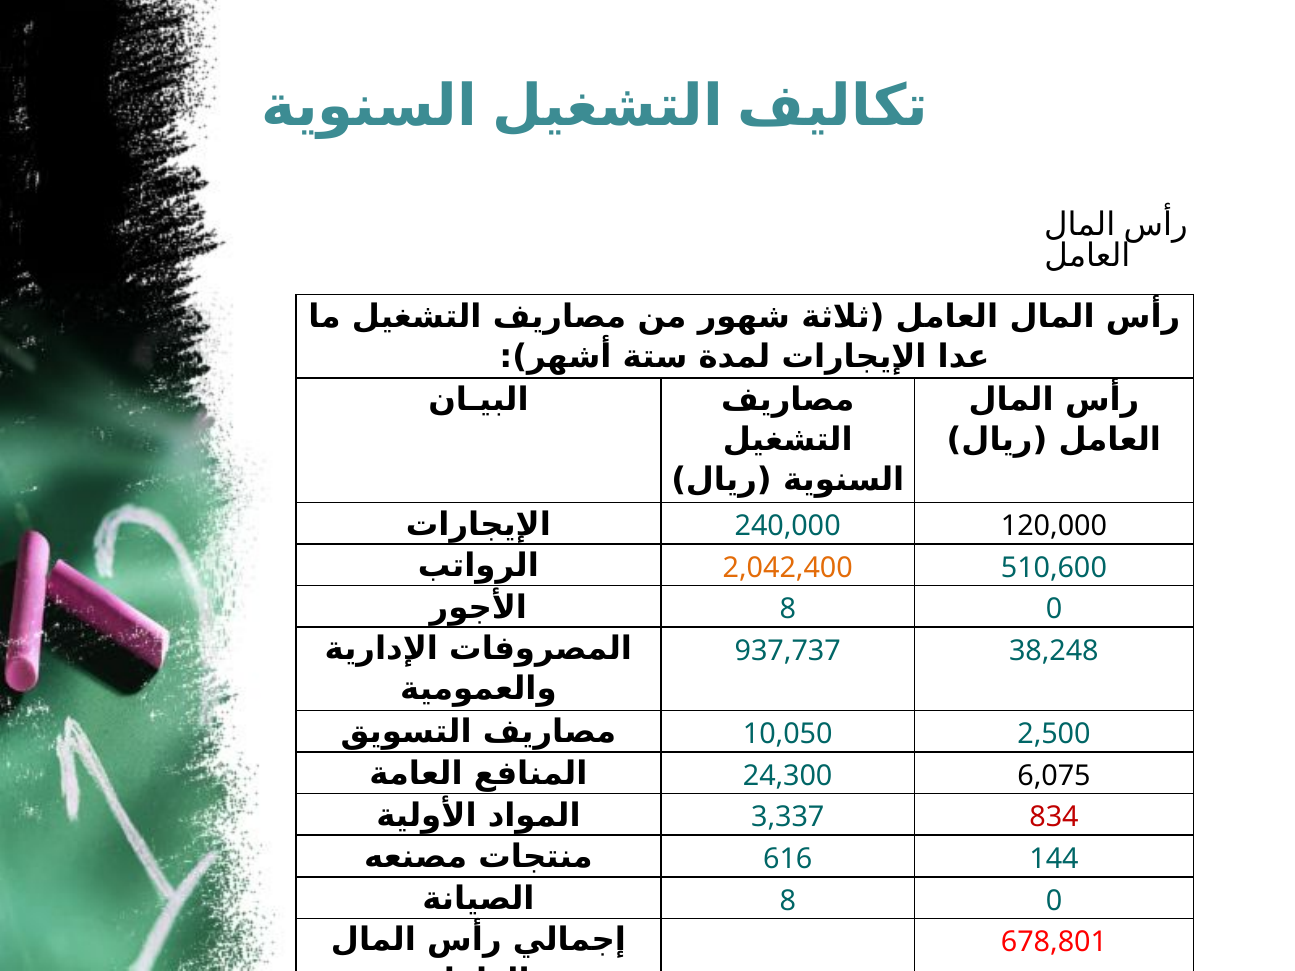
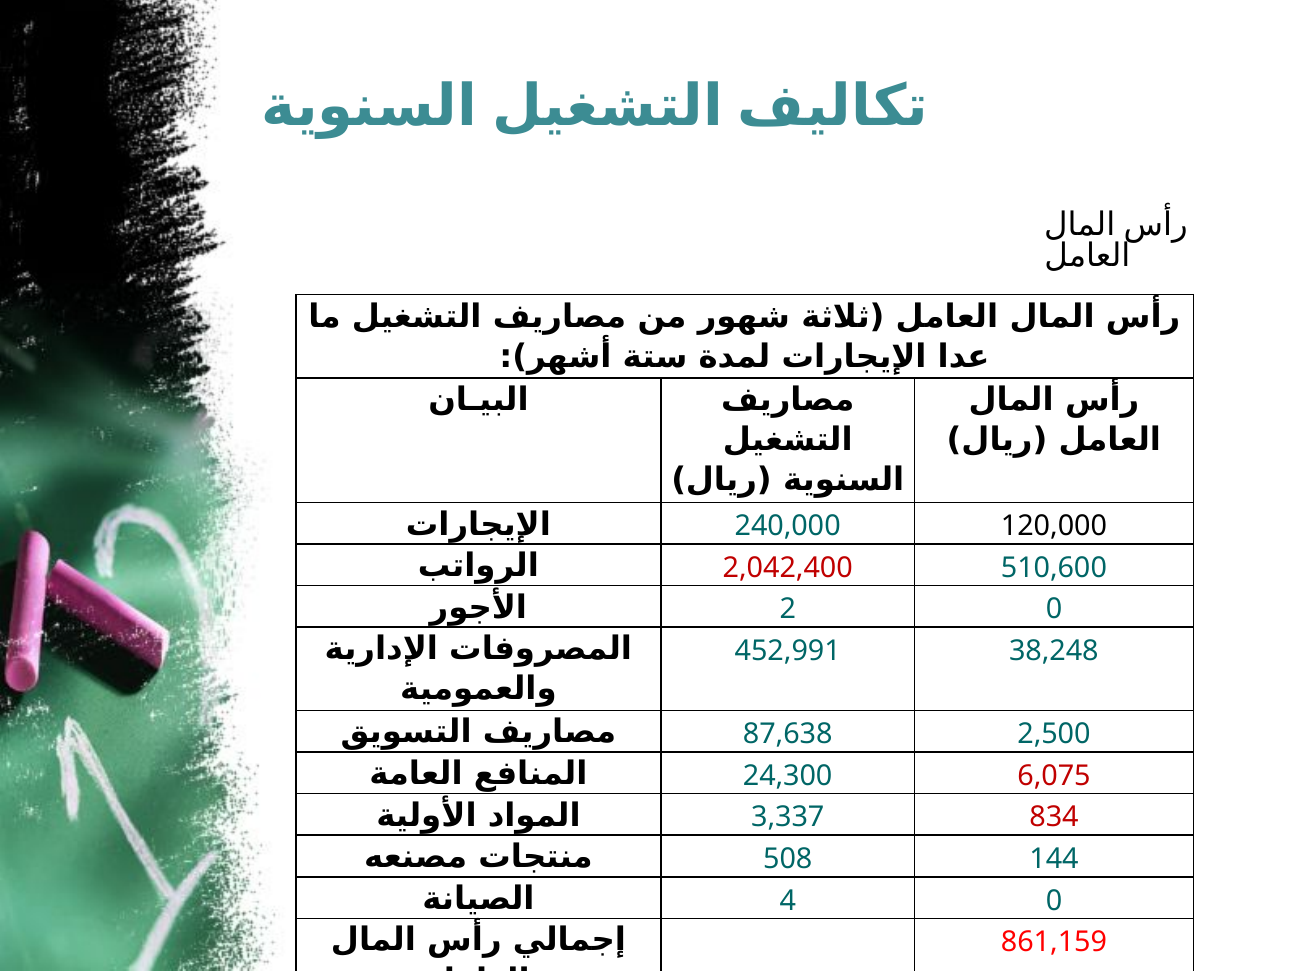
2,042,400 colour: orange -> red
8 at (788, 610): 8 -> 2
937,737: 937,737 -> 452,991
10,050: 10,050 -> 87,638
6,075 colour: black -> red
616: 616 -> 508
8 at (788, 901): 8 -> 4
678,801: 678,801 -> 861,159
